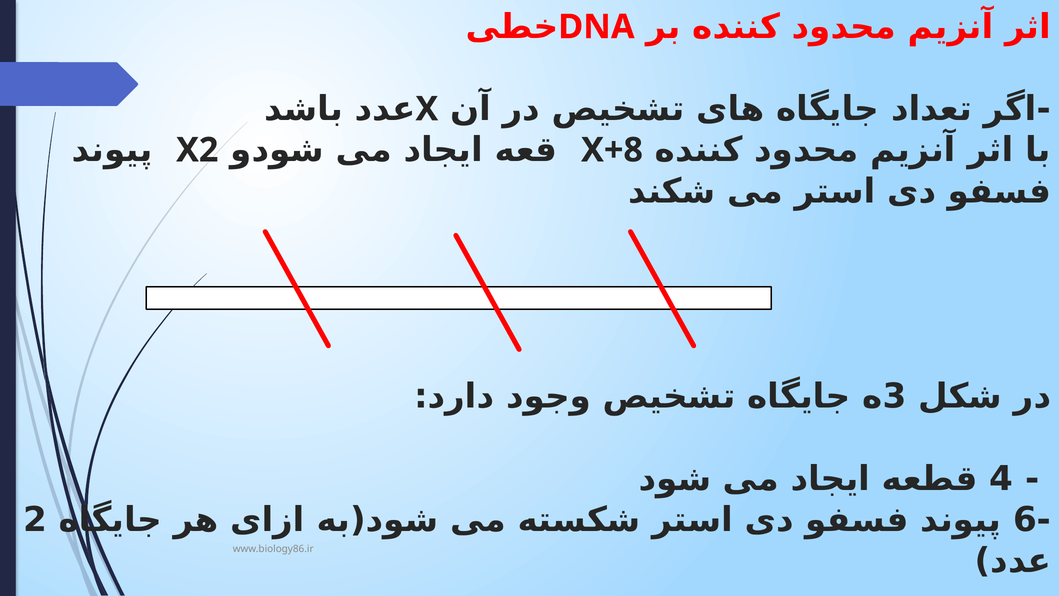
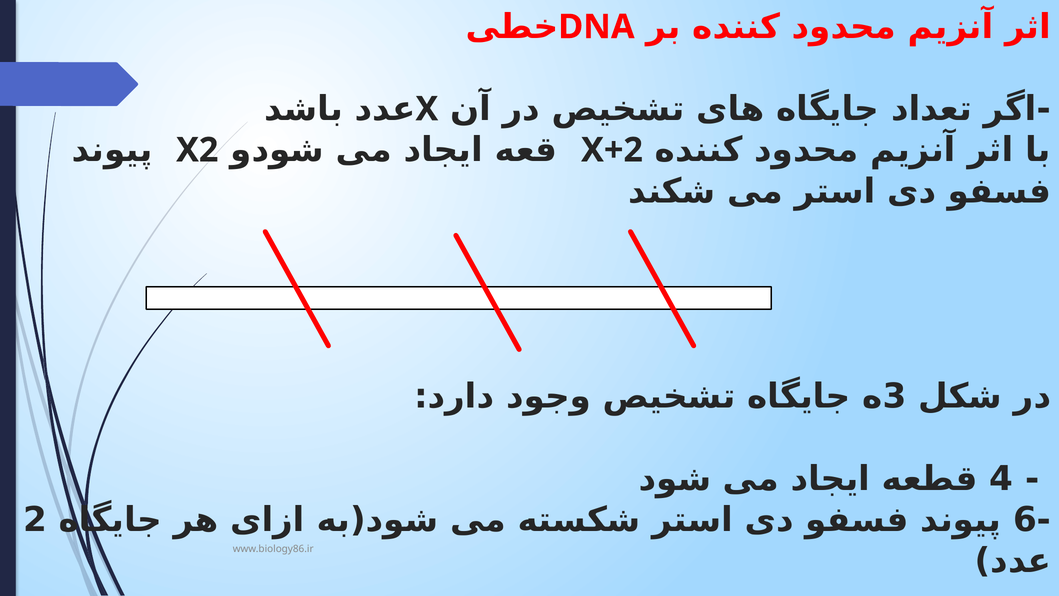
X+8: X+8 -> X+2
